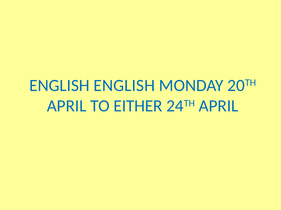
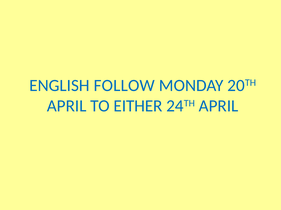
ENGLISH ENGLISH: ENGLISH -> FOLLOW
